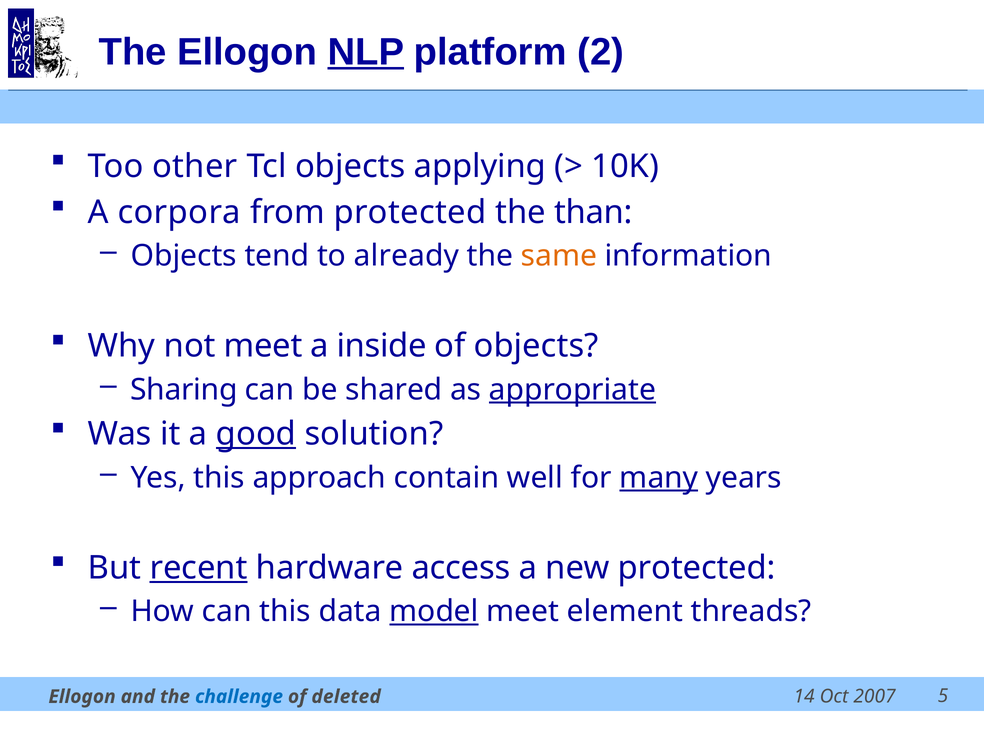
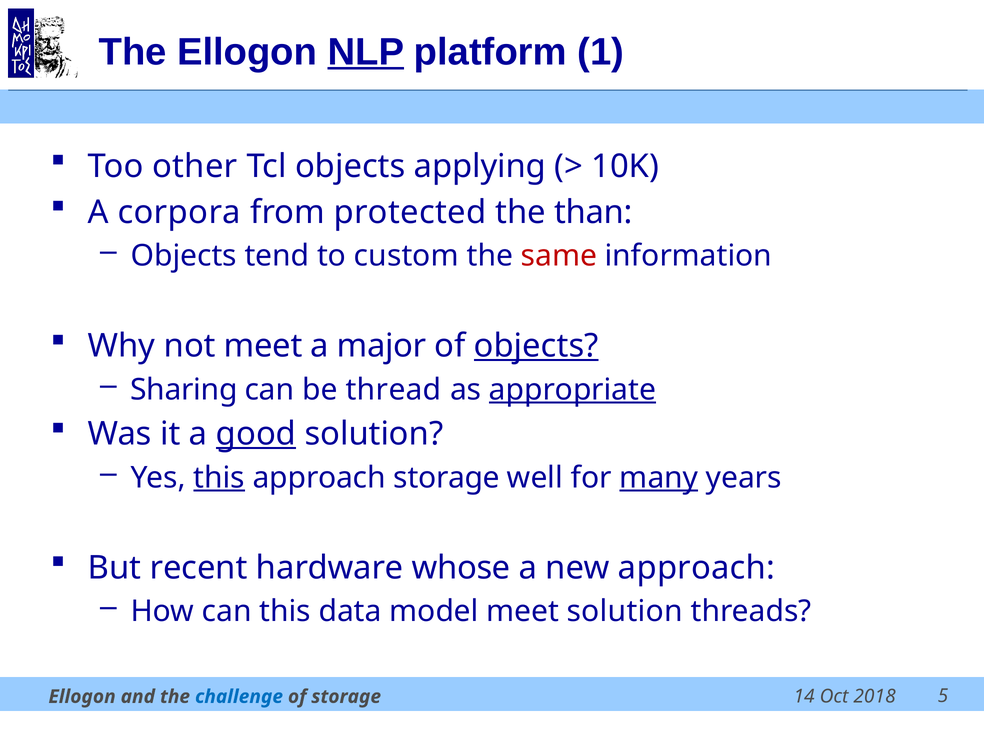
2: 2 -> 1
already: already -> custom
same colour: orange -> red
inside: inside -> major
objects at (536, 346) underline: none -> present
shared: shared -> thread
this at (219, 478) underline: none -> present
approach contain: contain -> storage
recent underline: present -> none
access: access -> whose
new protected: protected -> approach
model underline: present -> none
meet element: element -> solution
2007: 2007 -> 2018
of deleted: deleted -> storage
